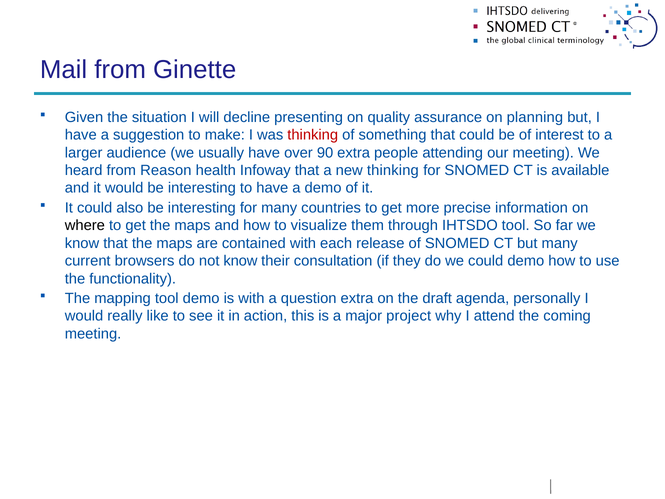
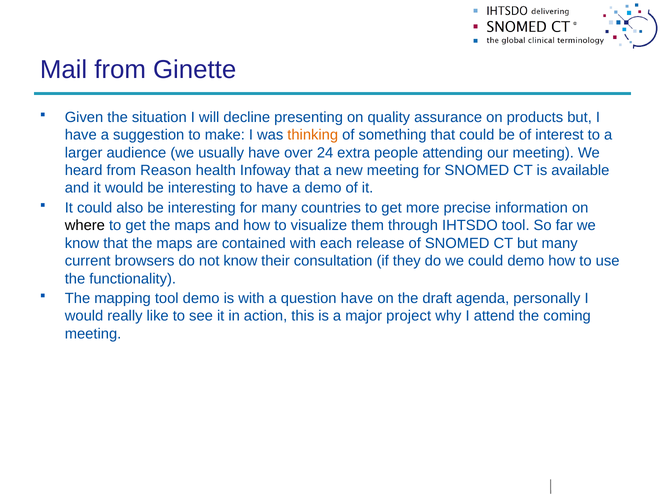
planning: planning -> products
thinking at (313, 135) colour: red -> orange
90: 90 -> 24
new thinking: thinking -> meeting
question extra: extra -> have
